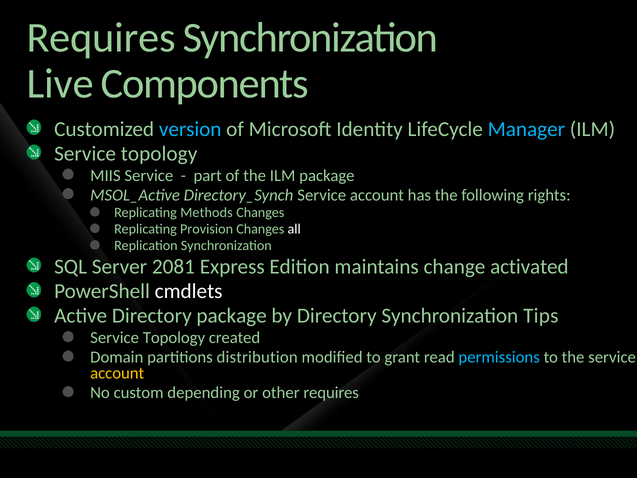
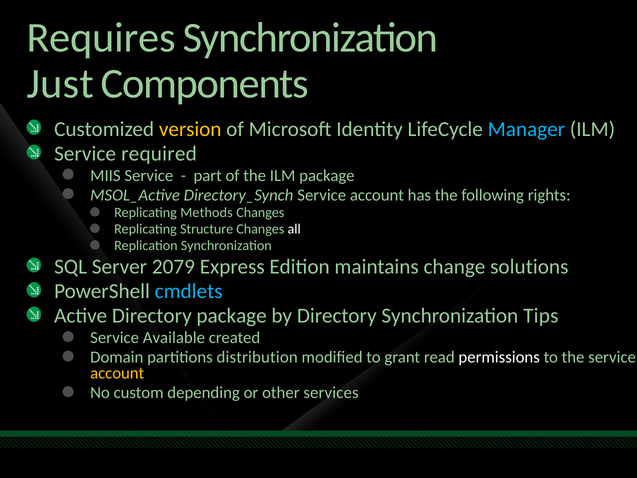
Live: Live -> Just
version colour: light blue -> yellow
topology at (159, 154): topology -> required
Provision: Provision -> Structure
2081: 2081 -> 2079
activated: activated -> solutions
cmdlets colour: white -> light blue
Topology at (174, 338): Topology -> Available
permissions colour: light blue -> white
other requires: requires -> services
